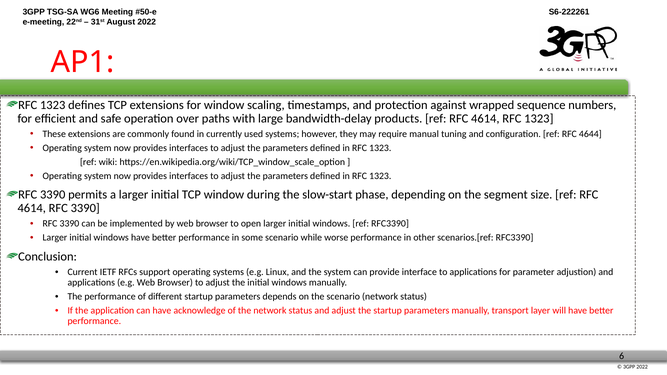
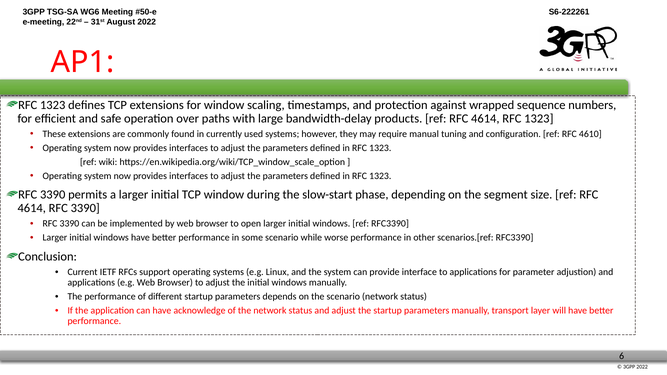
4644: 4644 -> 4610
